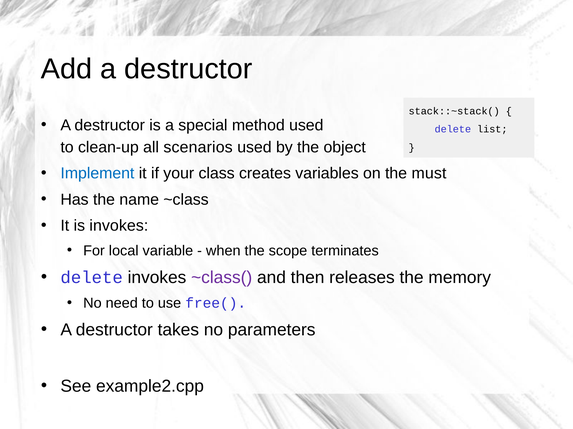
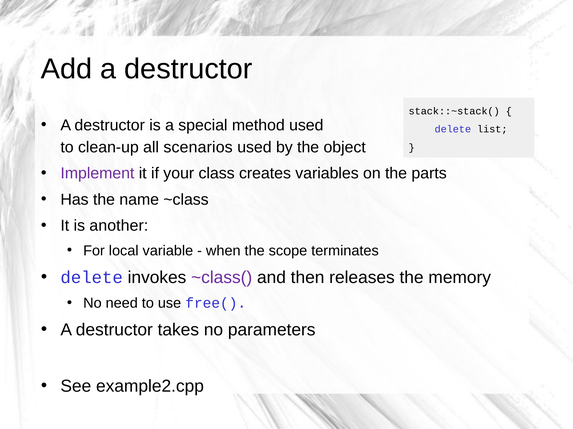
Implement colour: blue -> purple
must: must -> parts
is invokes: invokes -> another
